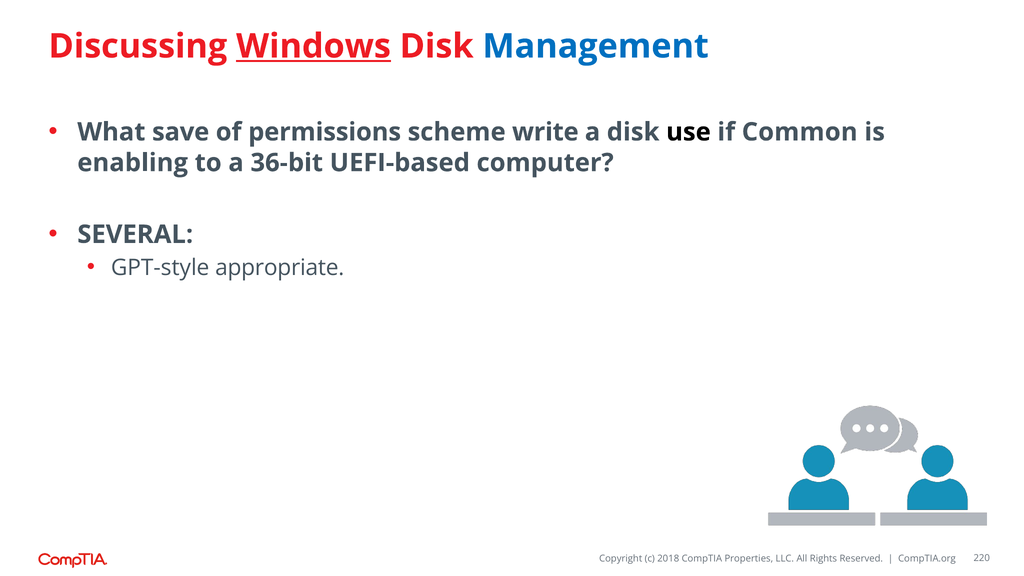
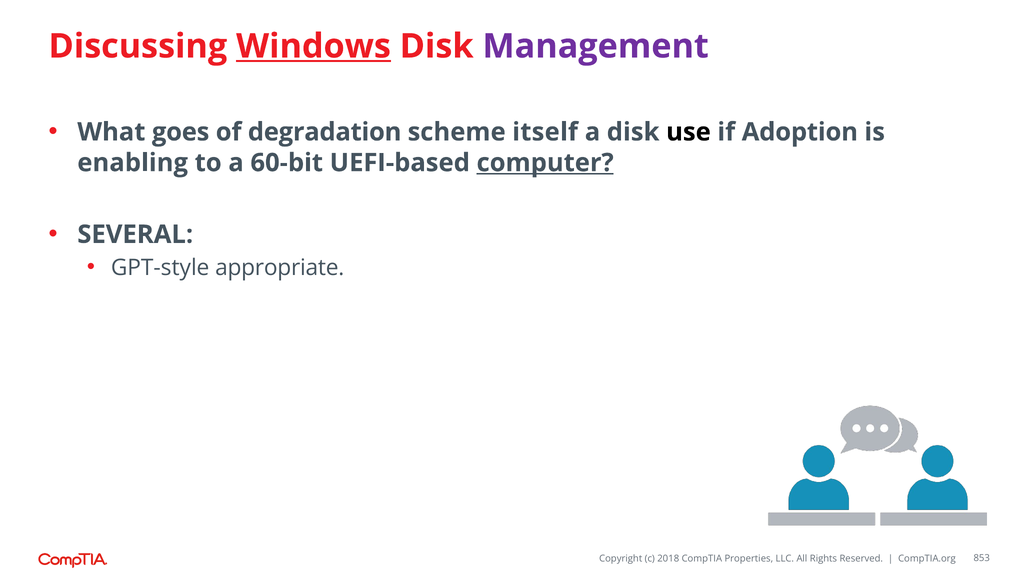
Management colour: blue -> purple
save: save -> goes
permissions: permissions -> degradation
write: write -> itself
Common: Common -> Adoption
36-bit: 36-bit -> 60-bit
computer underline: none -> present
220: 220 -> 853
